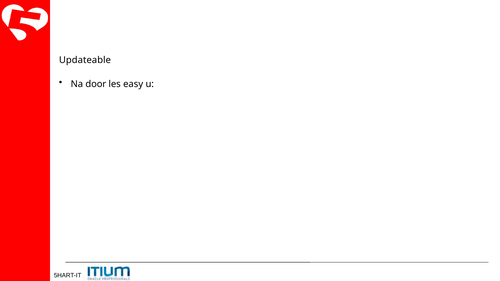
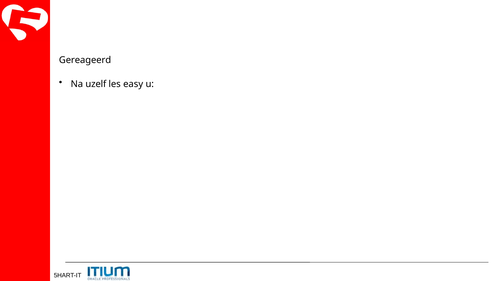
Updateable: Updateable -> Gereageerd
door: door -> uzelf
